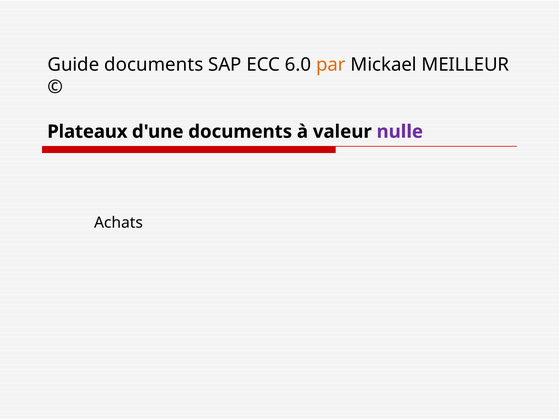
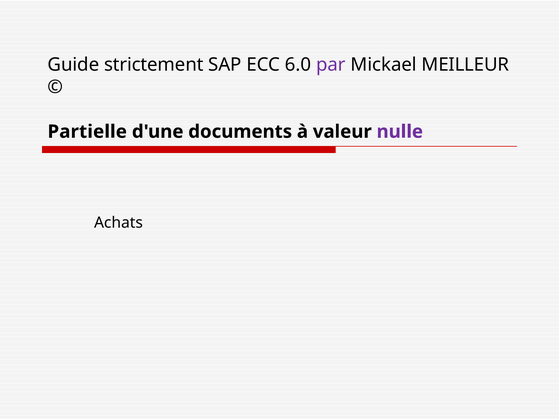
Guide documents: documents -> strictement
par colour: orange -> purple
Plateaux: Plateaux -> Partielle
